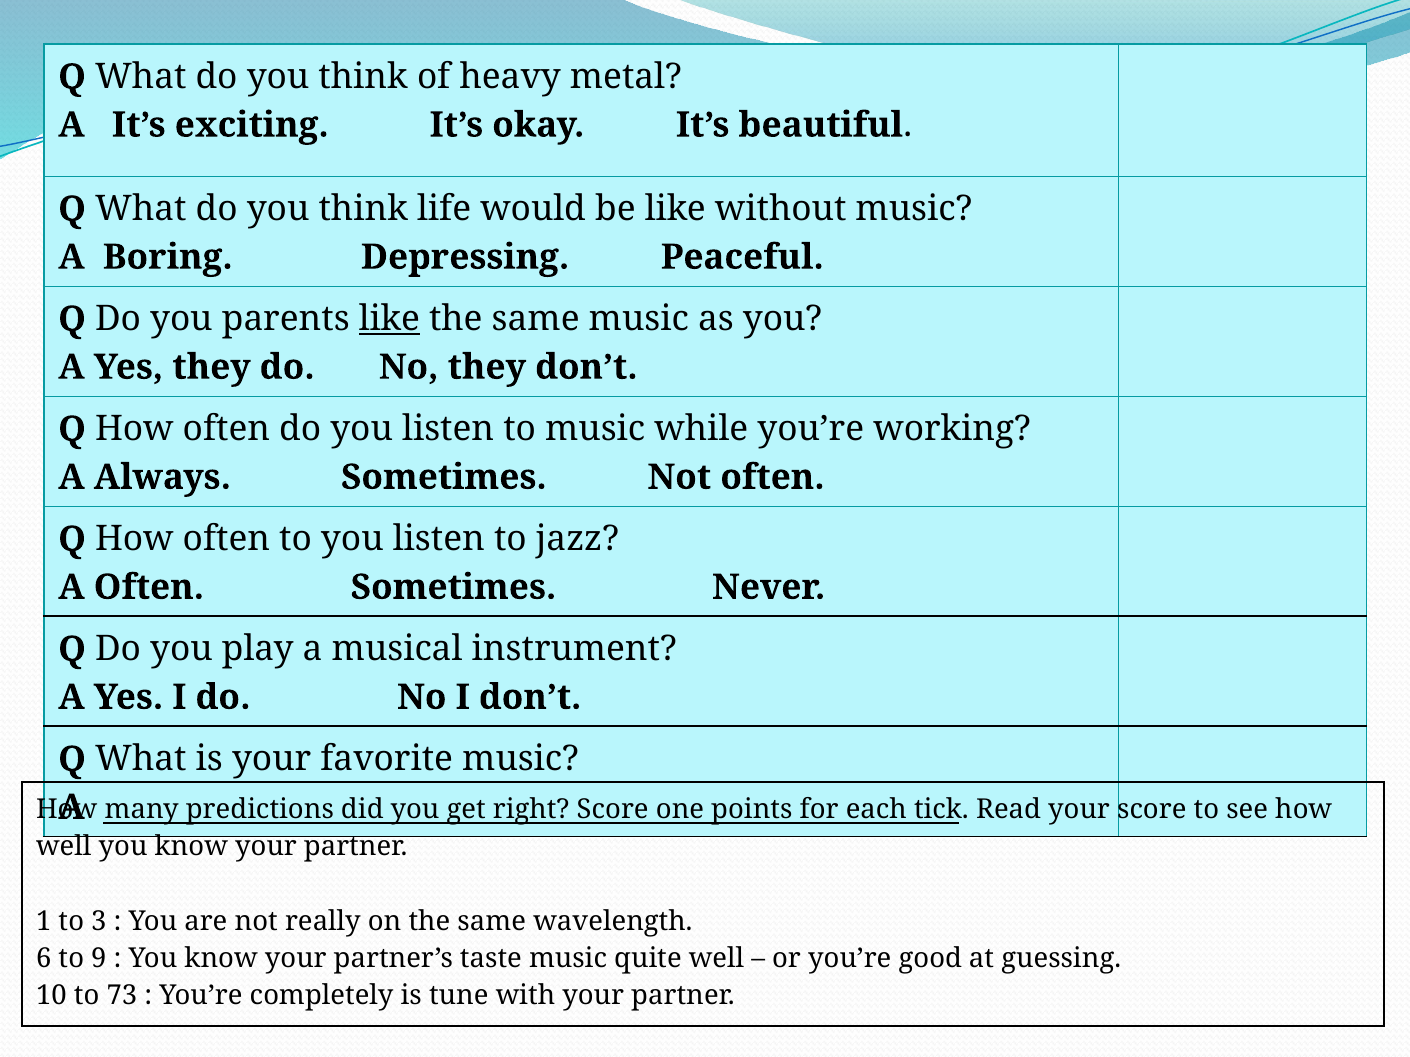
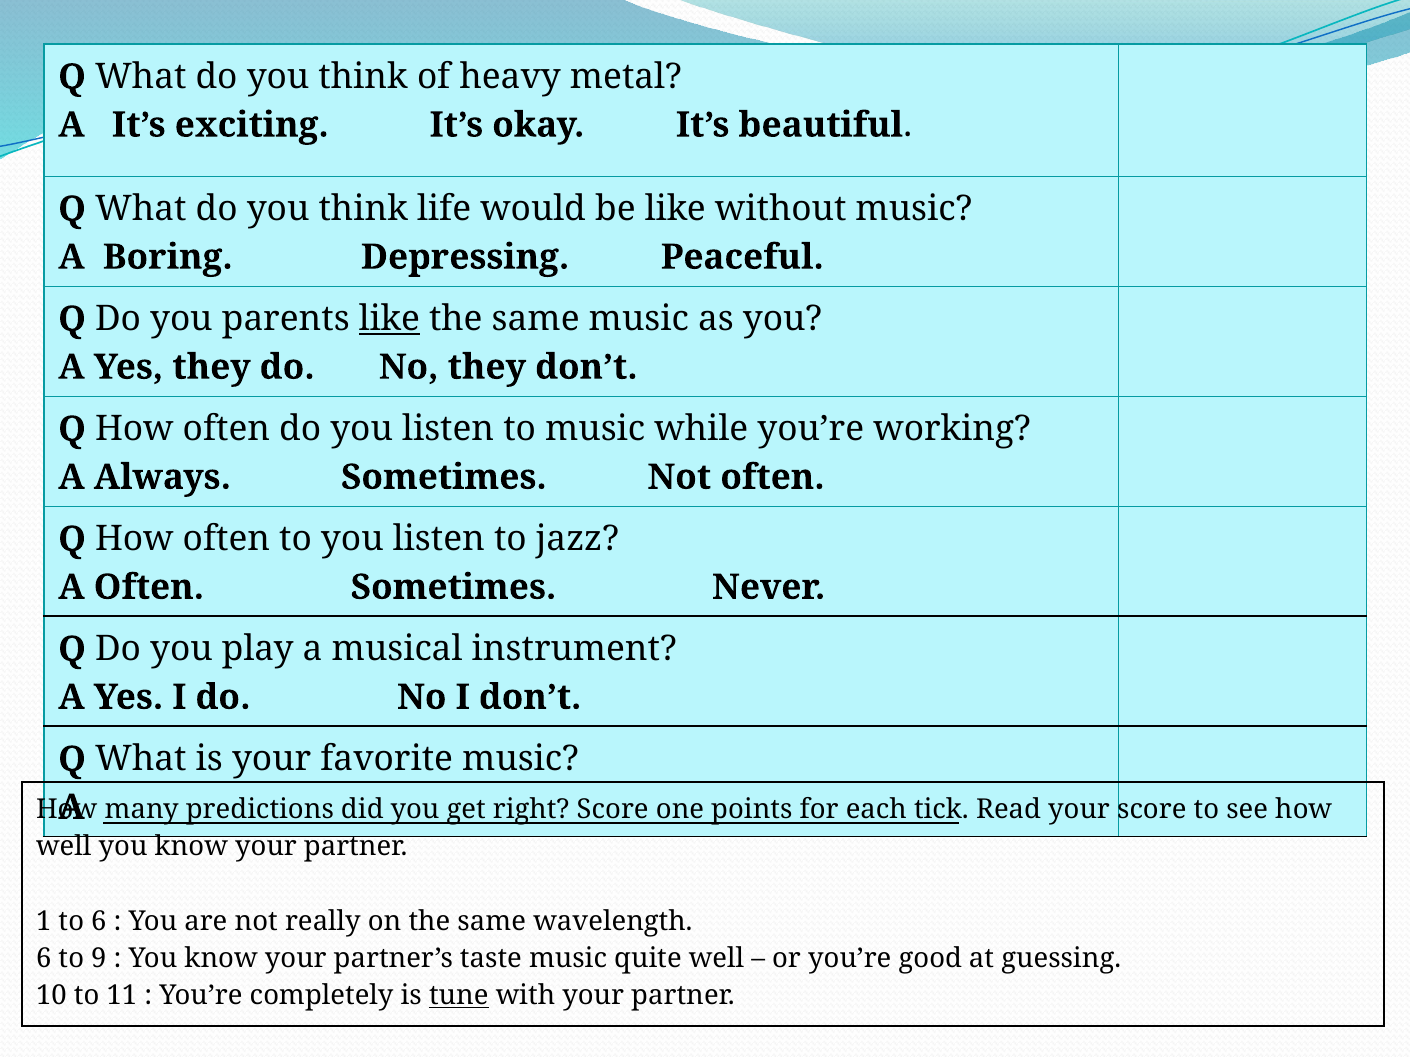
to 3: 3 -> 6
73: 73 -> 11
tune underline: none -> present
